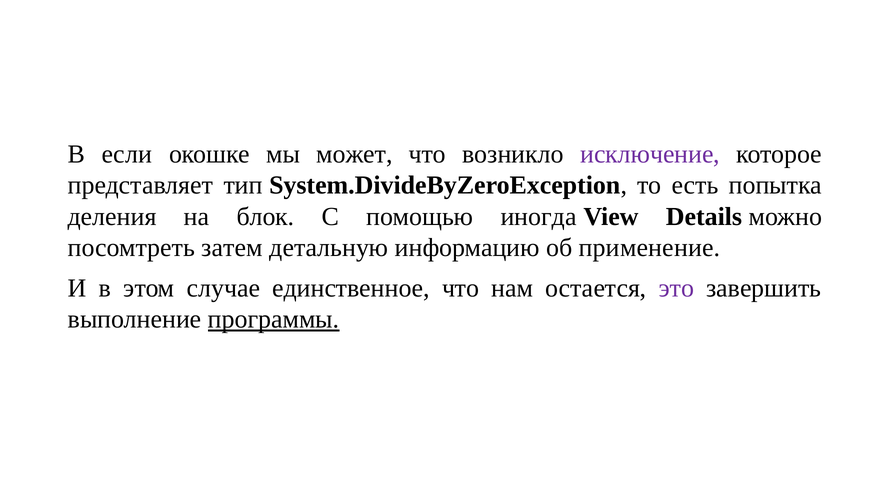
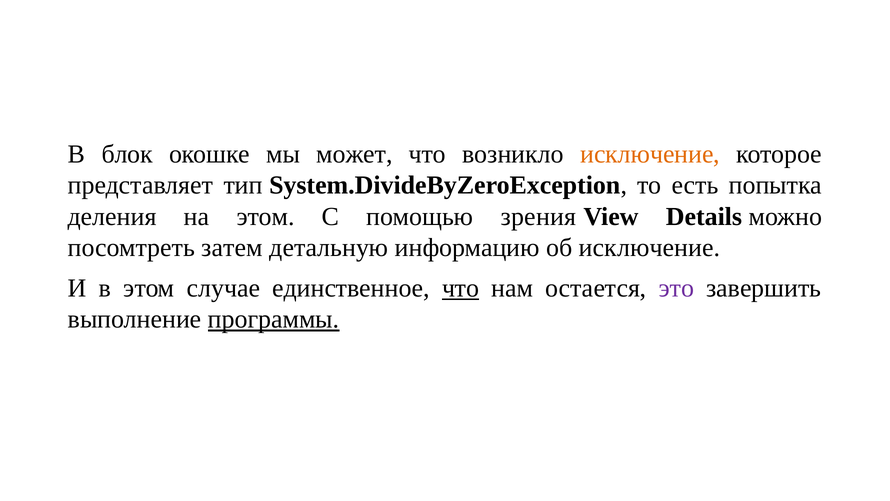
если: если -> блок
исключение at (650, 154) colour: purple -> orange
на блок: блок -> этом
иногда: иногда -> зрения
об применение: применение -> исключение
что at (461, 288) underline: none -> present
